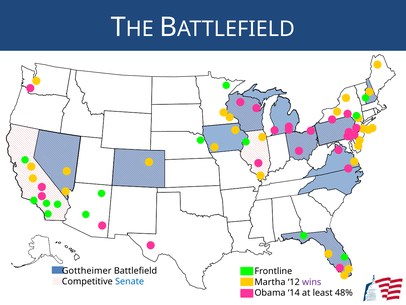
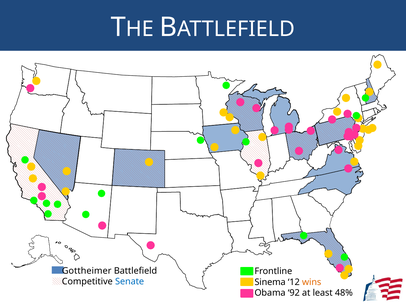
Martha: Martha -> Sinema
wins colour: purple -> orange
14: 14 -> 92
